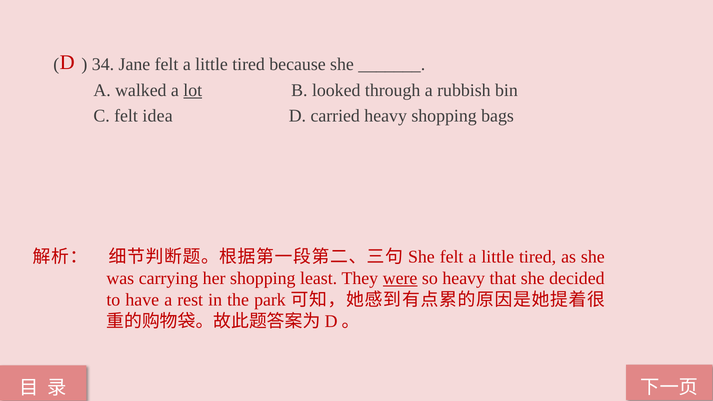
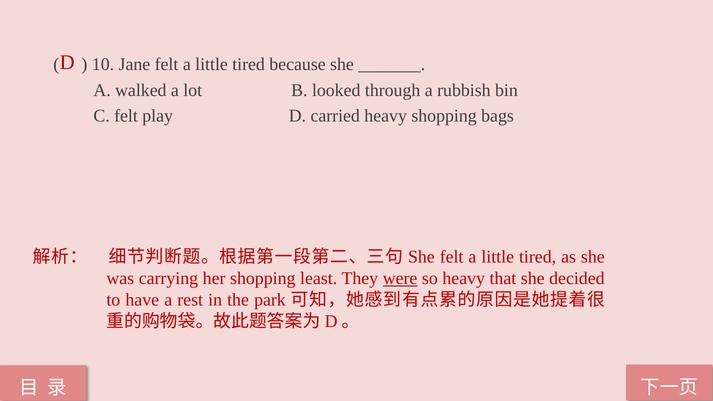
34: 34 -> 10
lot underline: present -> none
idea: idea -> play
